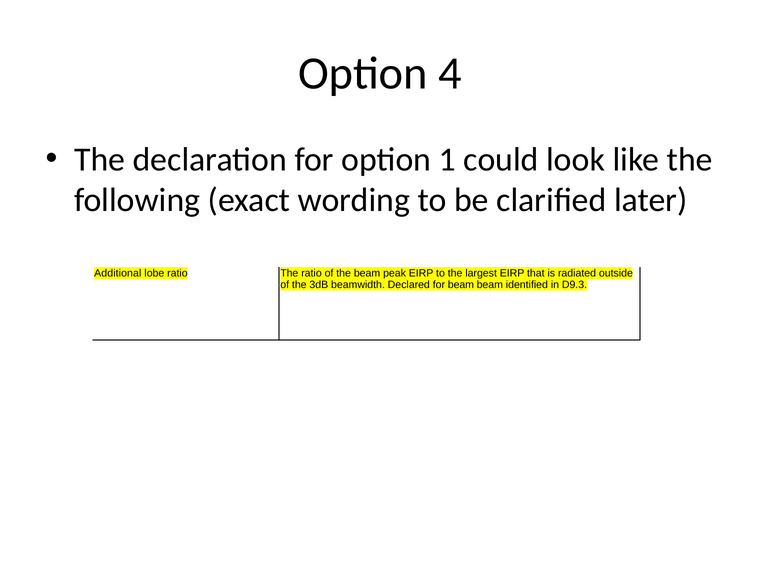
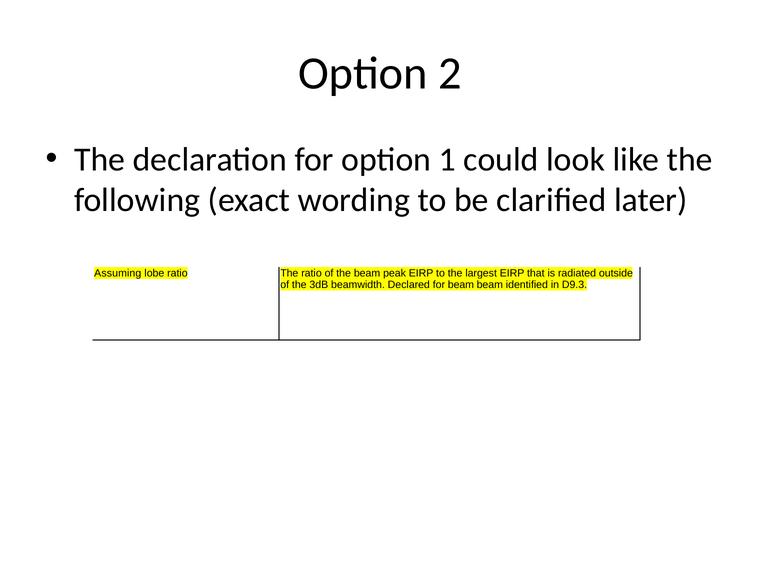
4: 4 -> 2
Additional: Additional -> Assuming
